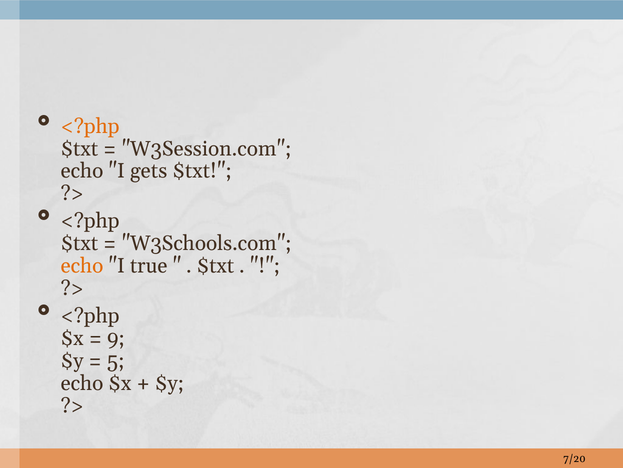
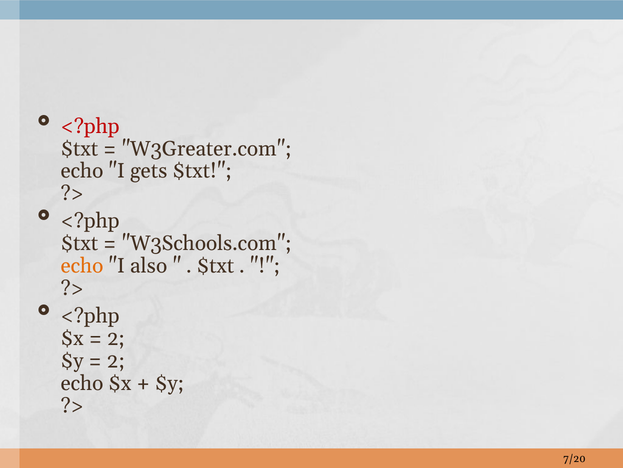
<?php at (90, 126) colour: orange -> red
W3Session.com: W3Session.com -> W3Greater.com
true: true -> also
9 at (116, 338): 9 -> 2
5 at (116, 360): 5 -> 2
